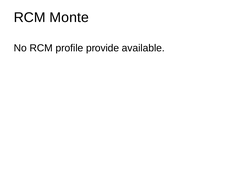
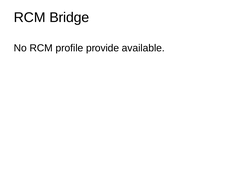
Monte: Monte -> Bridge
